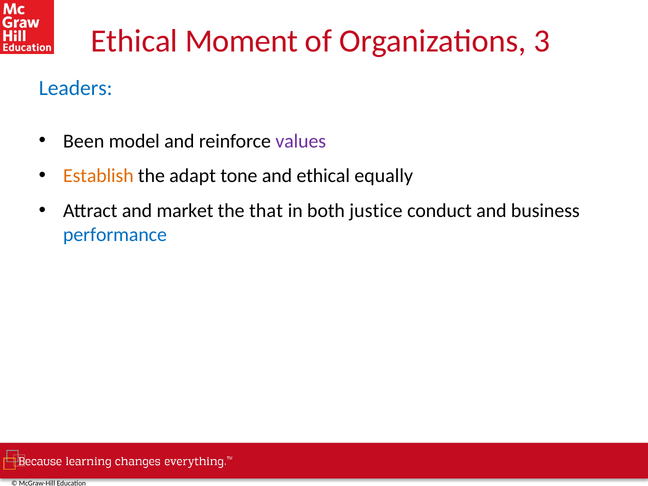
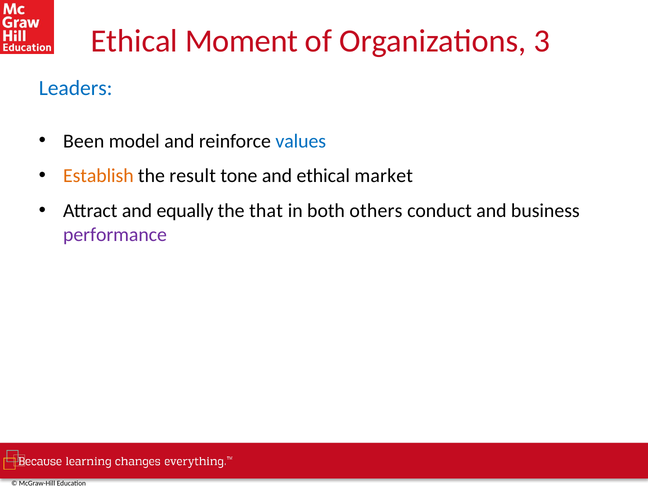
values colour: purple -> blue
adapt: adapt -> result
equally: equally -> market
market: market -> equally
justice: justice -> others
performance colour: blue -> purple
